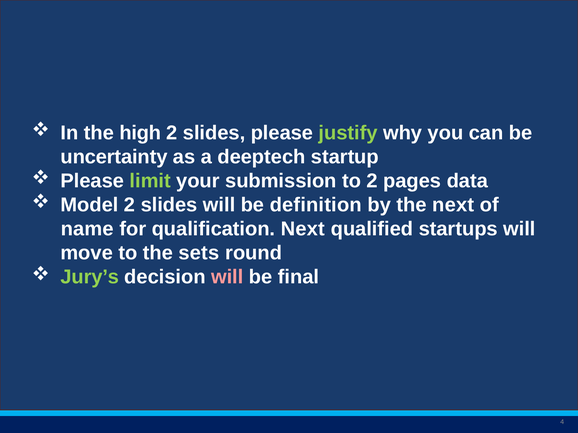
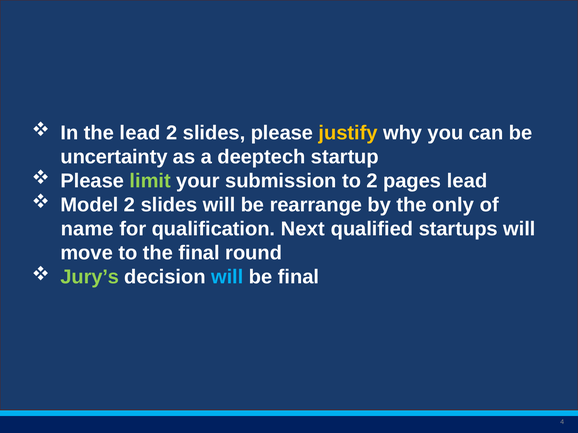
the high: high -> lead
justify colour: light green -> yellow
pages data: data -> lead
definition: definition -> rearrange
the next: next -> only
the sets: sets -> final
will at (227, 277) colour: pink -> light blue
